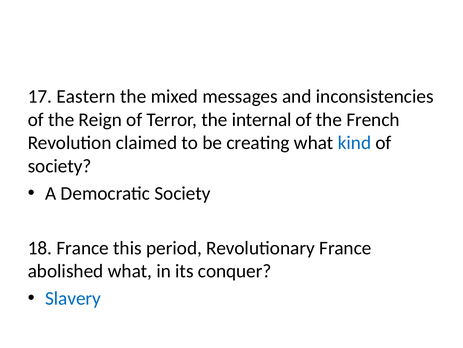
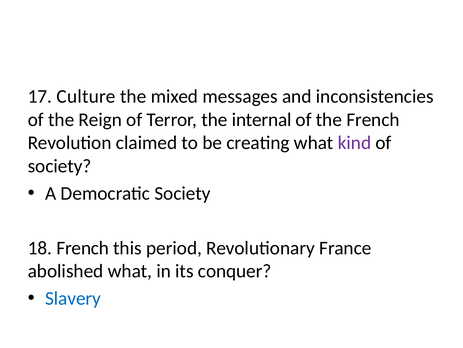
Eastern: Eastern -> Culture
kind colour: blue -> purple
18 France: France -> French
